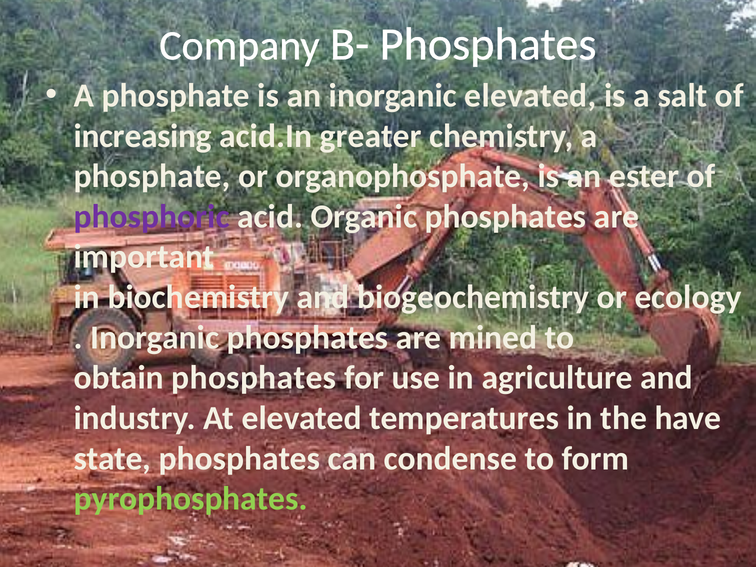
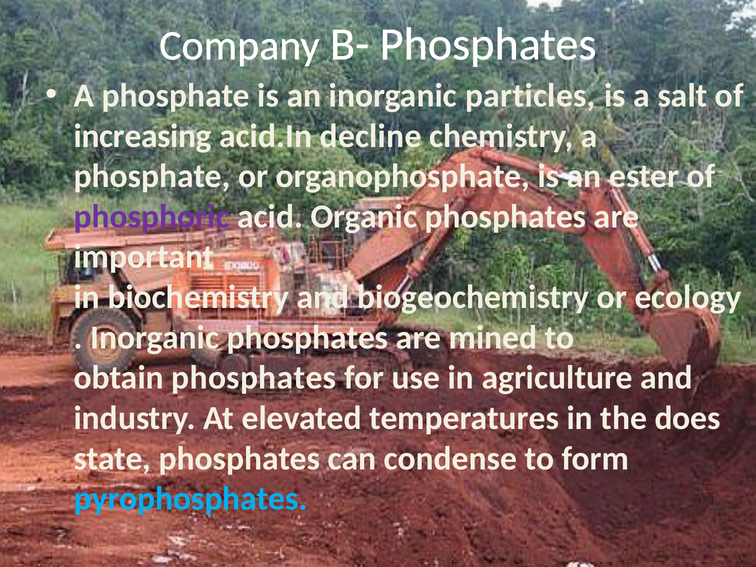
inorganic elevated: elevated -> particles
greater: greater -> decline
have: have -> does
pyrophosphates colour: light green -> light blue
